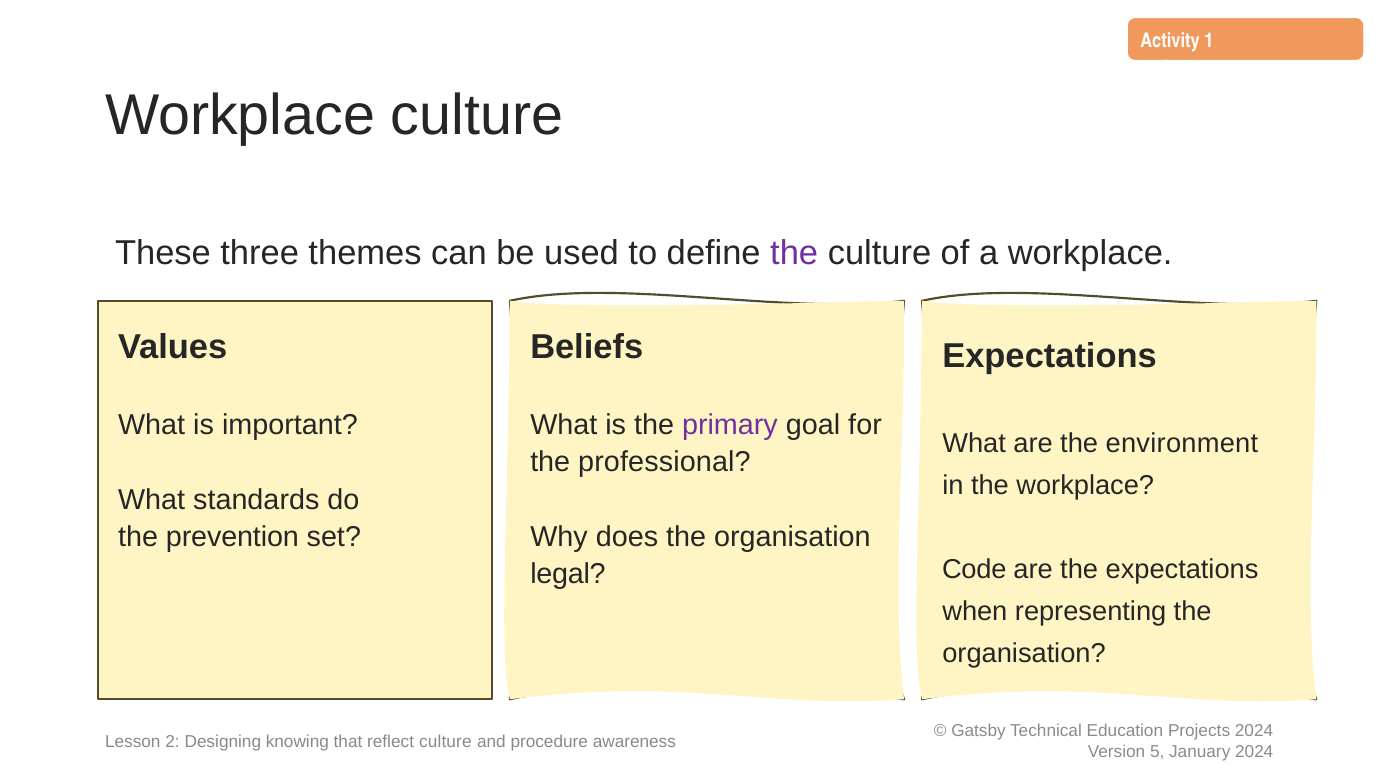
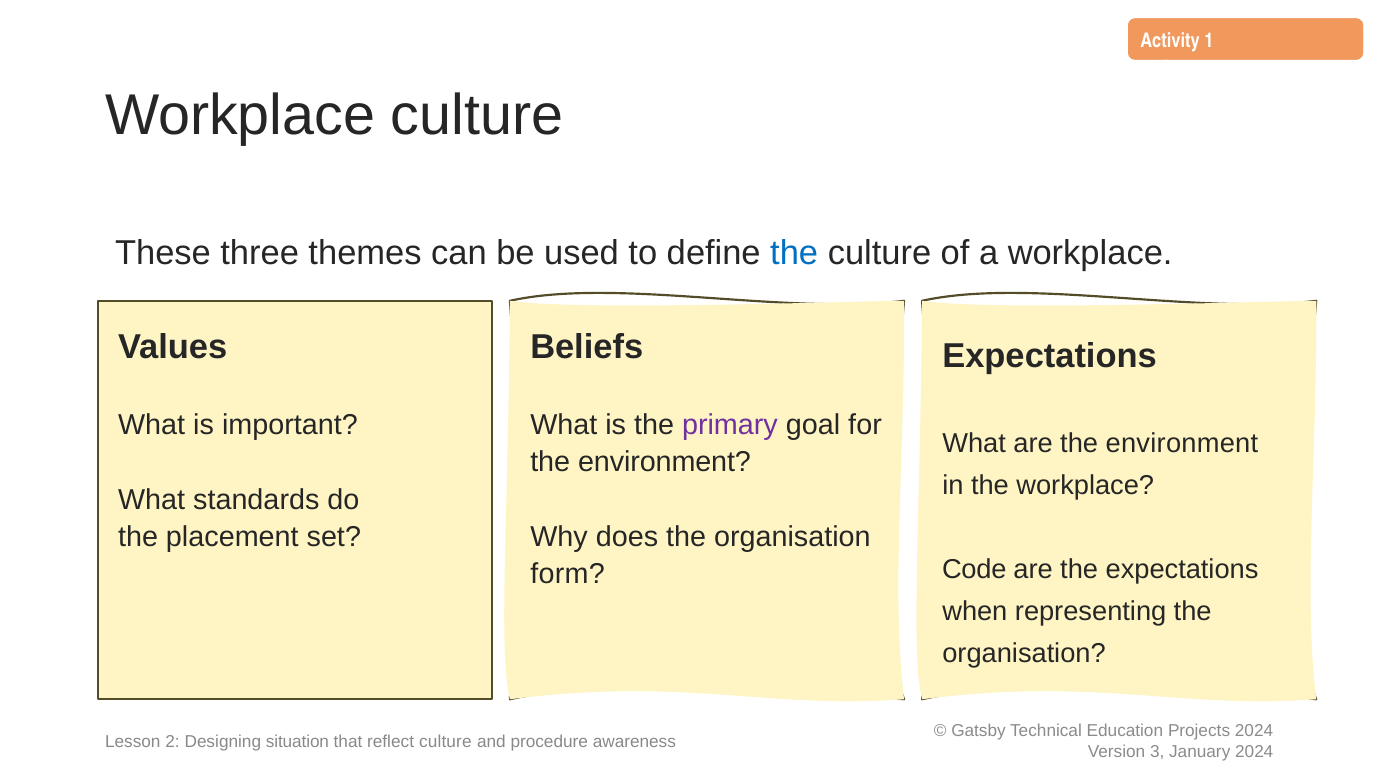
the at (794, 253) colour: purple -> blue
professional at (664, 462): professional -> environment
prevention: prevention -> placement
legal: legal -> form
knowing: knowing -> situation
5: 5 -> 3
